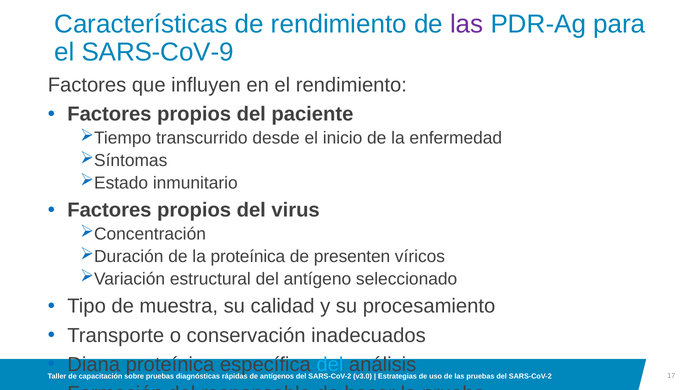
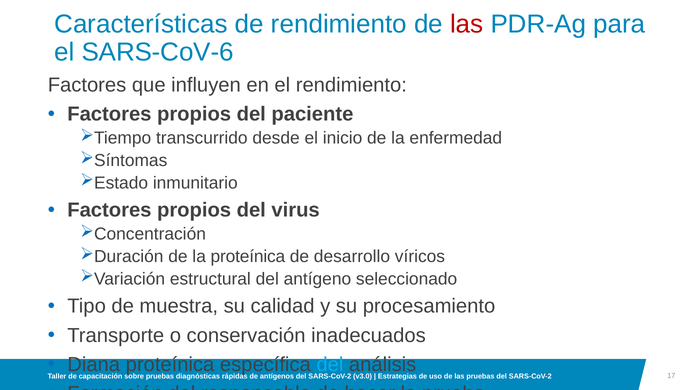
las at (467, 24) colour: purple -> red
SARS-CoV-9: SARS-CoV-9 -> SARS-CoV-6
presenten: presenten -> desarrollo
